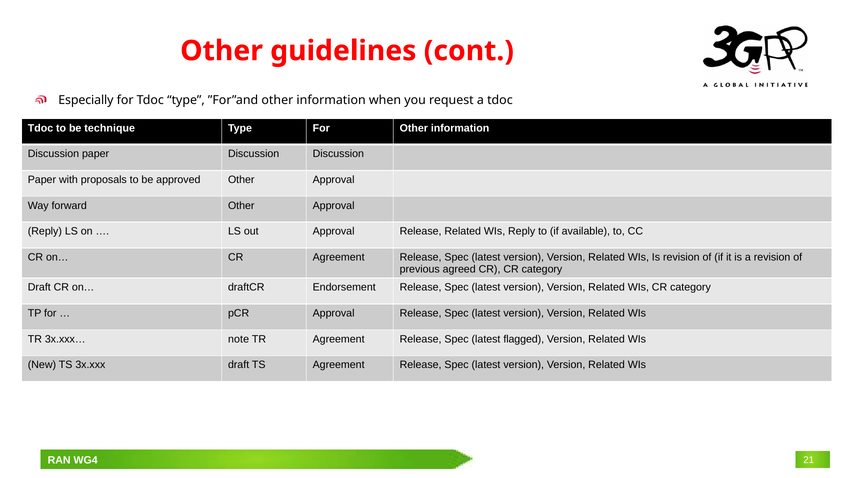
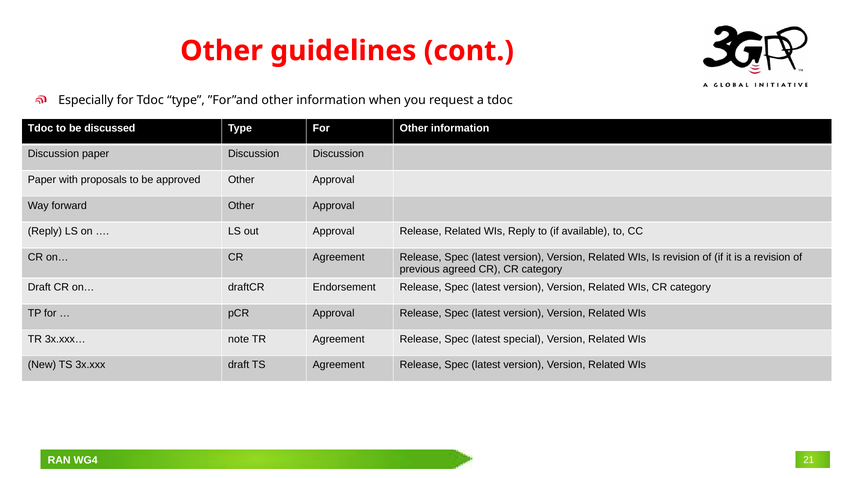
technique: technique -> discussed
flagged: flagged -> special
